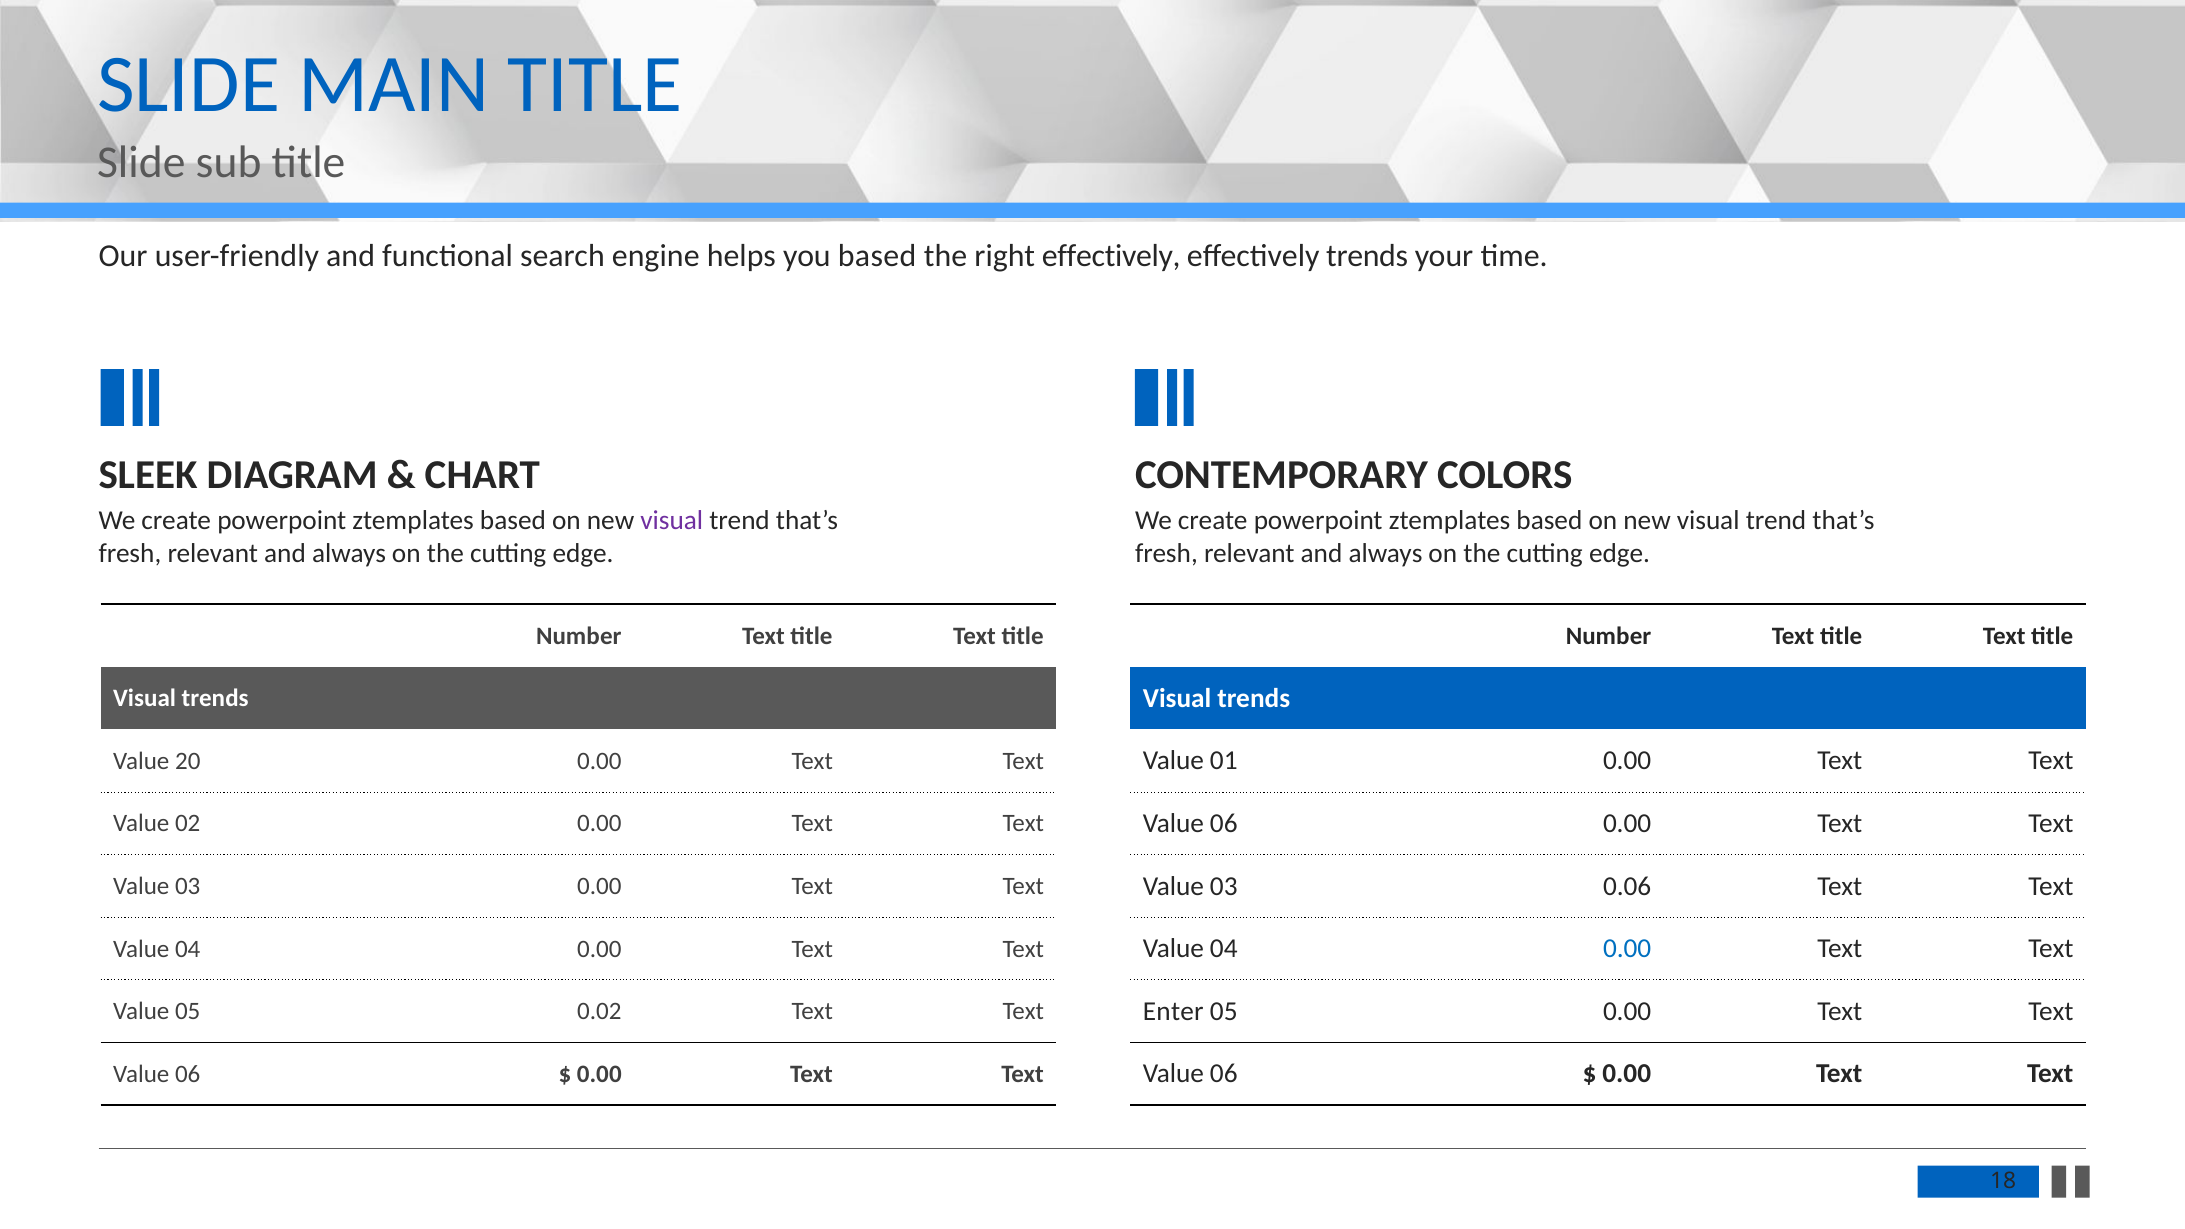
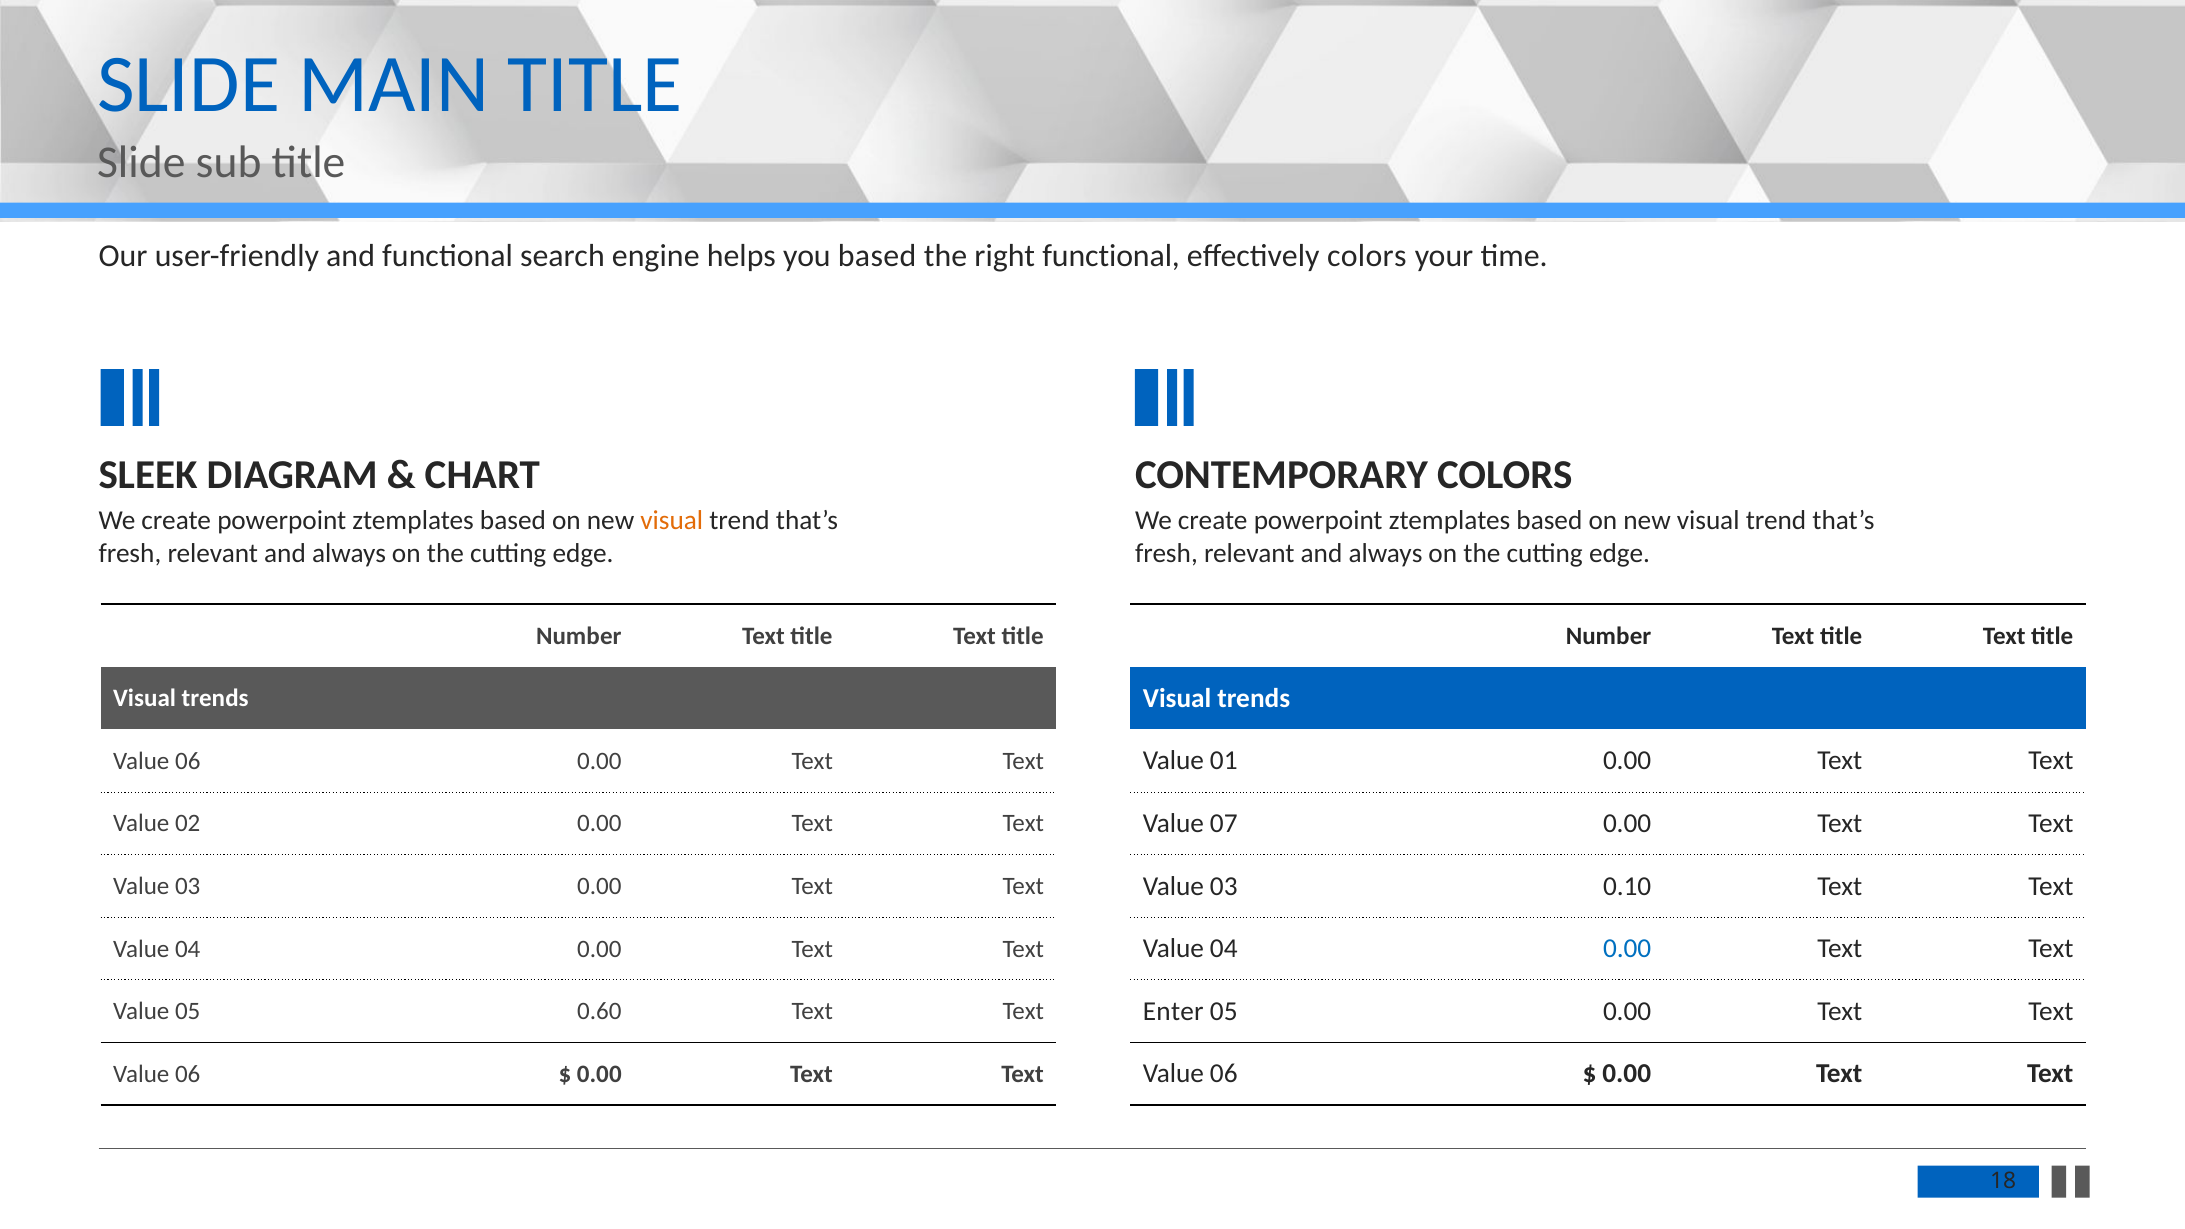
right effectively: effectively -> functional
effectively trends: trends -> colors
visual at (672, 520) colour: purple -> orange
20 at (188, 761): 20 -> 06
06 at (1224, 824): 06 -> 07
0.06: 0.06 -> 0.10
0.02: 0.02 -> 0.60
